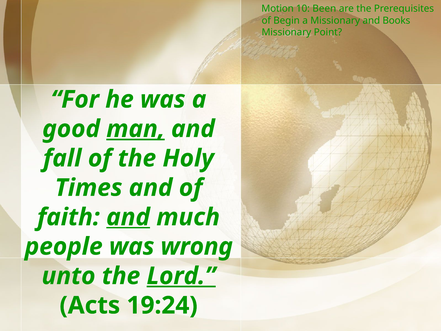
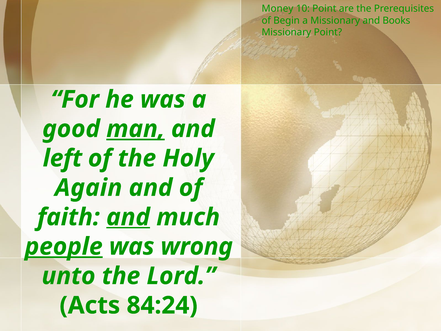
Motion: Motion -> Money
10 Been: Been -> Point
fall: fall -> left
Times: Times -> Again
people underline: none -> present
Lord underline: present -> none
19:24: 19:24 -> 84:24
